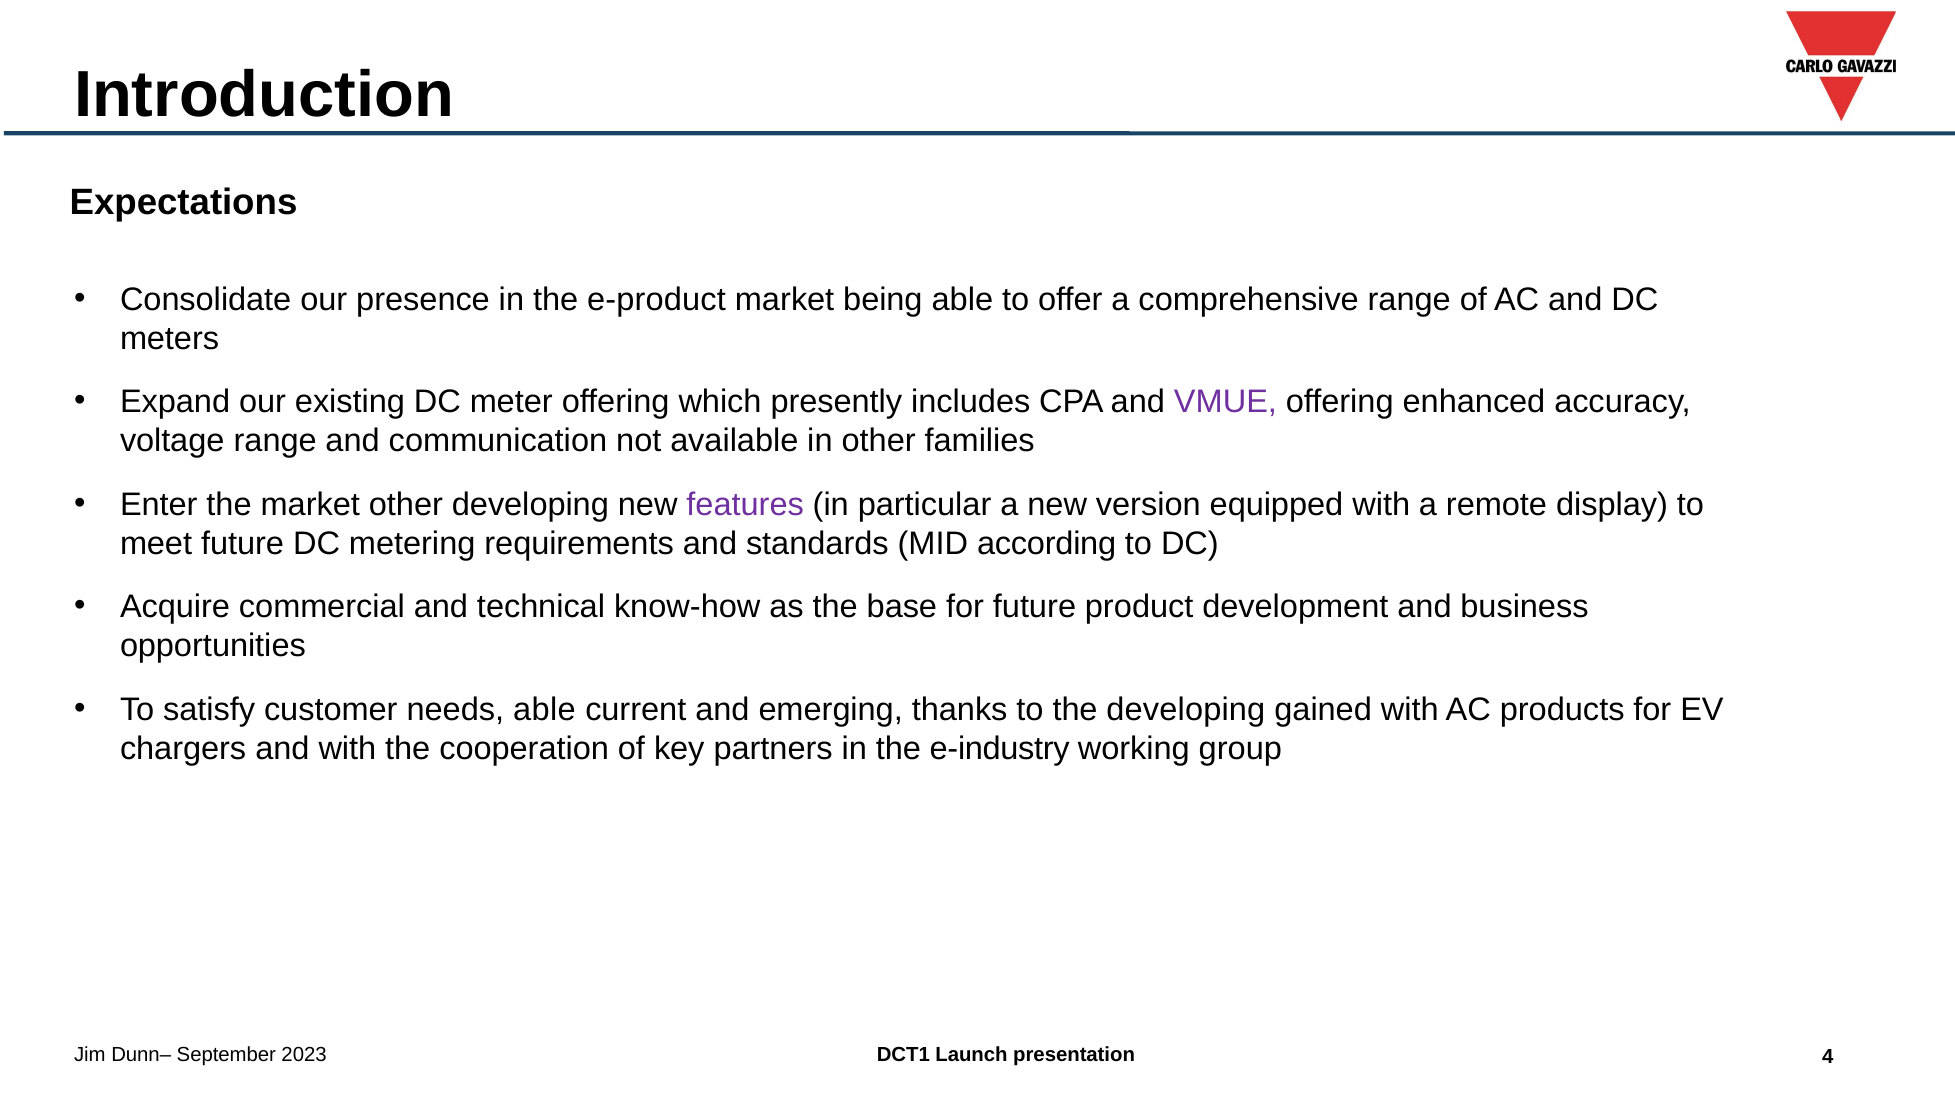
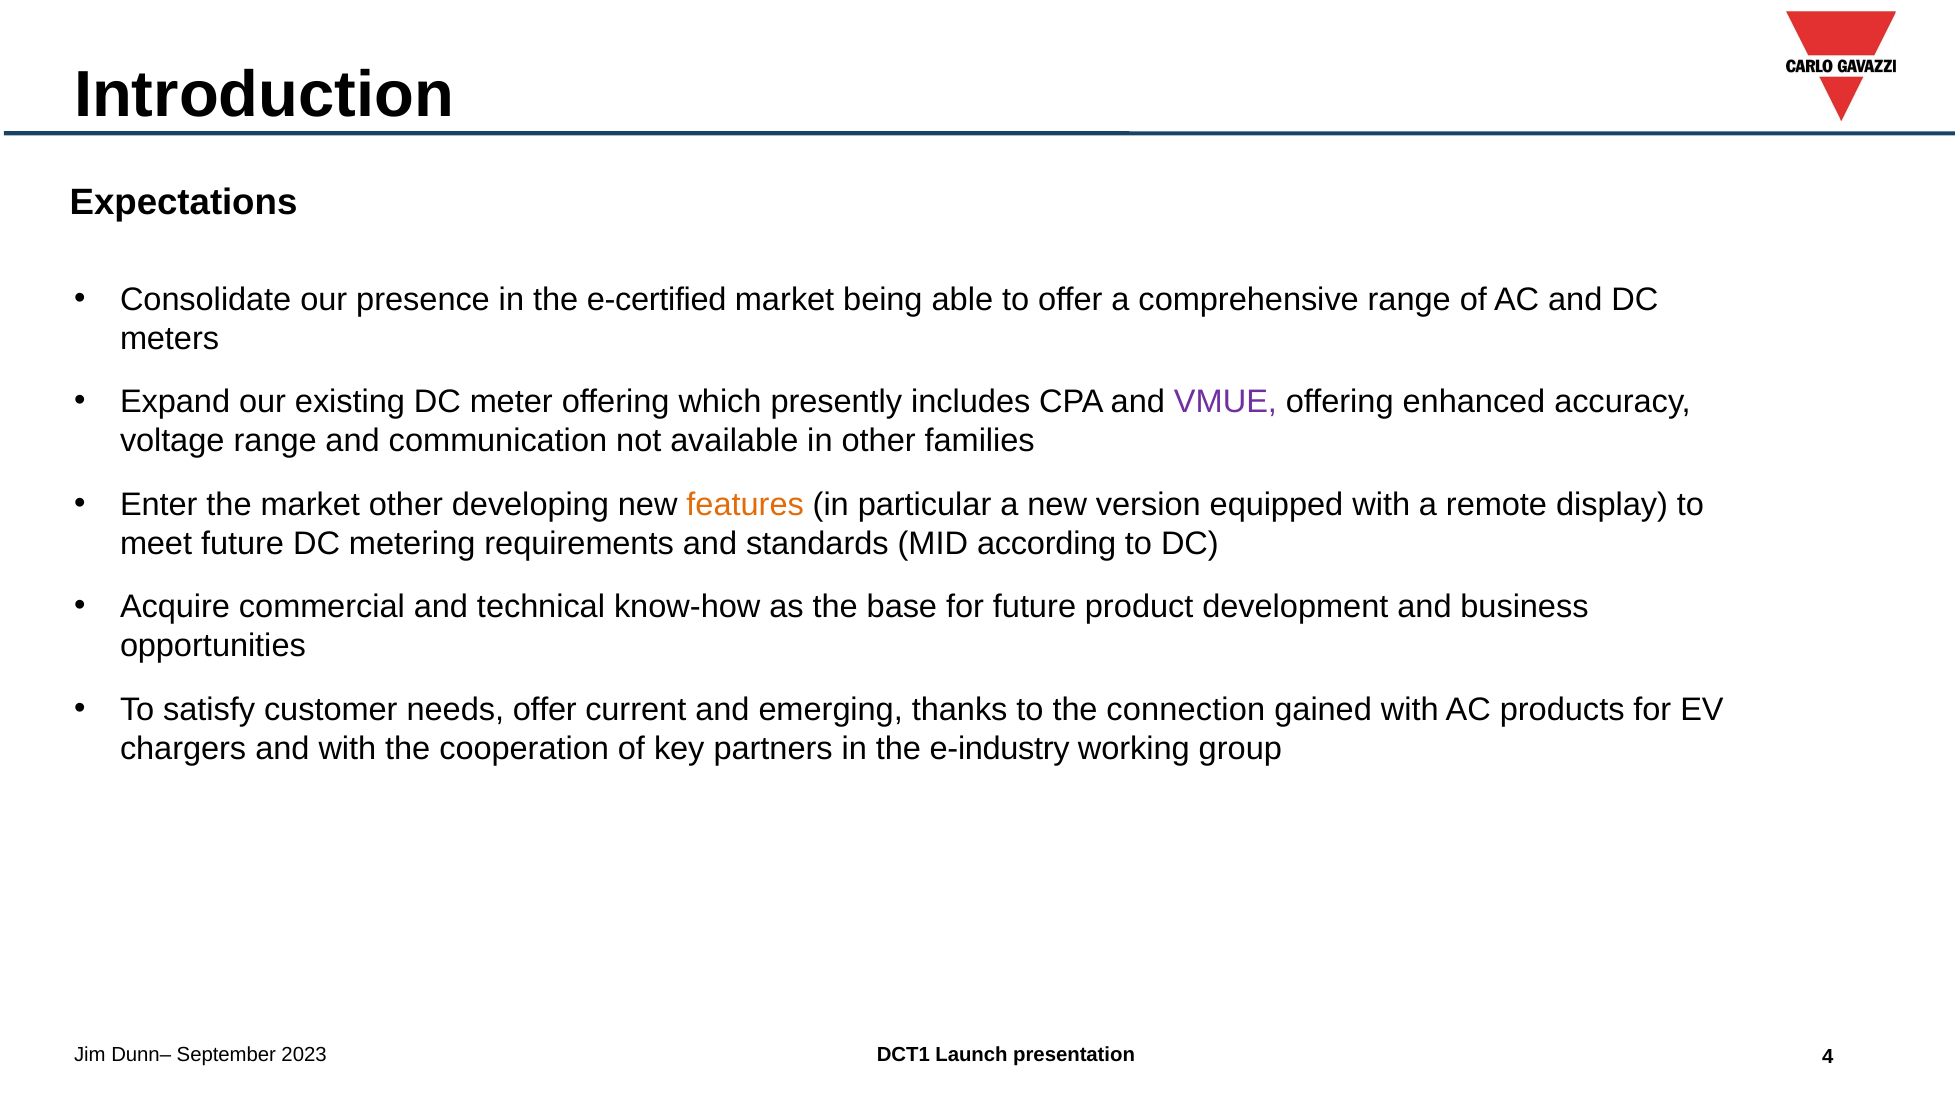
e-product: e-product -> e-certified
features colour: purple -> orange
needs able: able -> offer
the developing: developing -> connection
